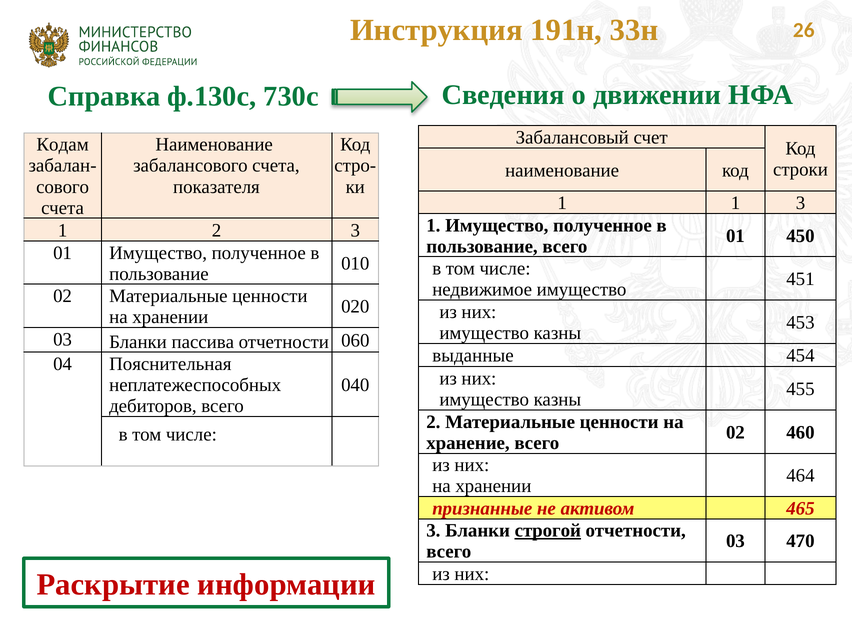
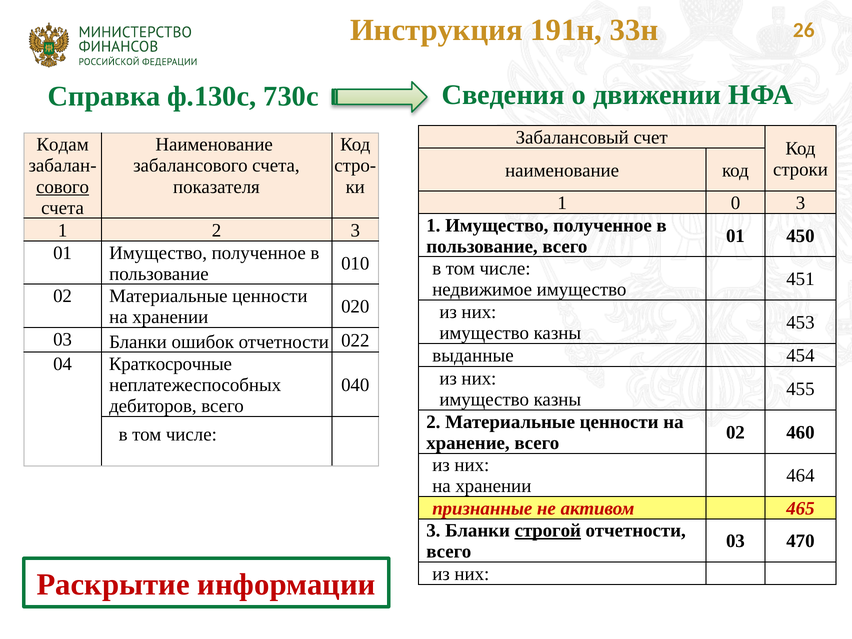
сового underline: none -> present
1 1: 1 -> 0
пассива: пассива -> ошибок
060: 060 -> 022
Пояснительная: Пояснительная -> Краткосрочные
